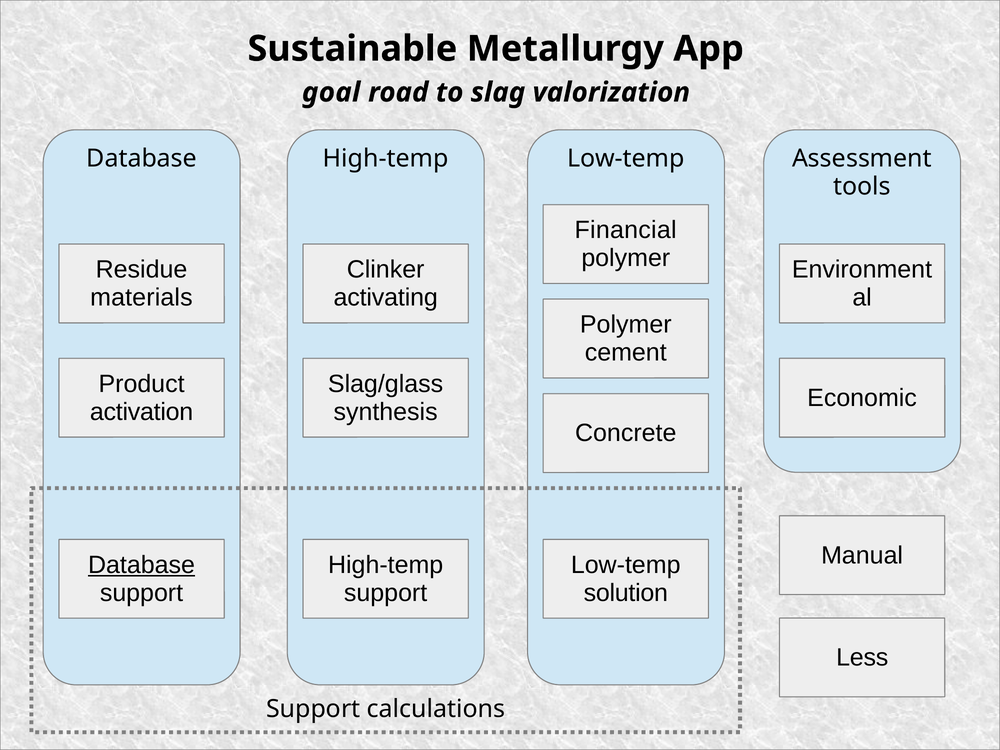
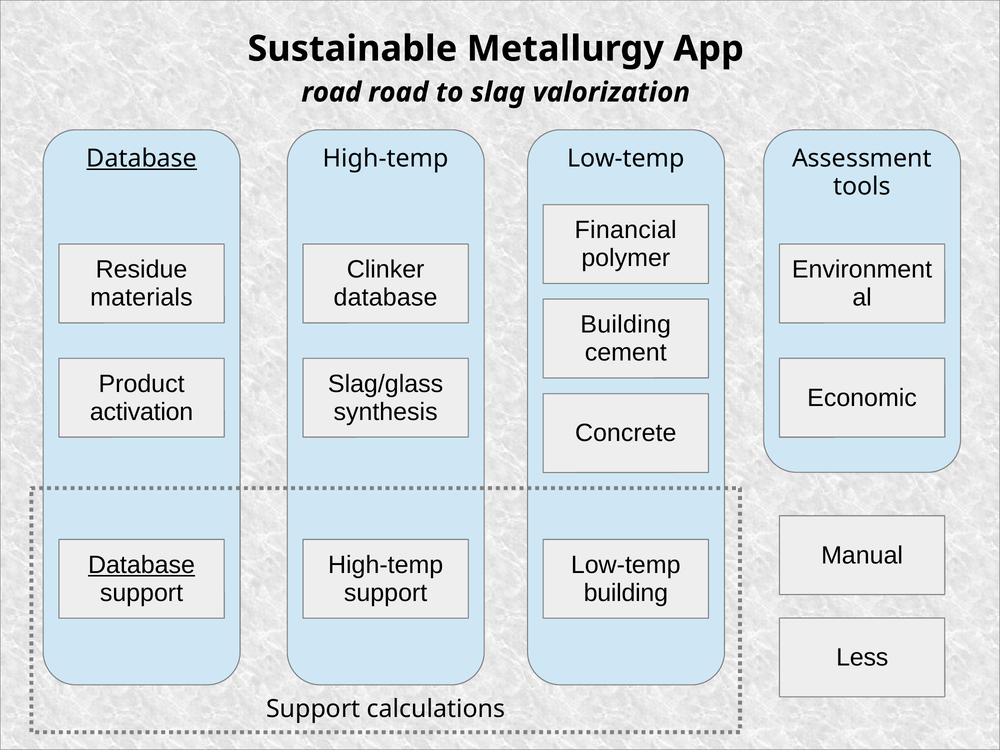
goal at (331, 92): goal -> road
Database at (142, 158) underline: none -> present
activating at (386, 297): activating -> database
Polymer at (626, 325): Polymer -> Building
solution at (626, 593): solution -> building
